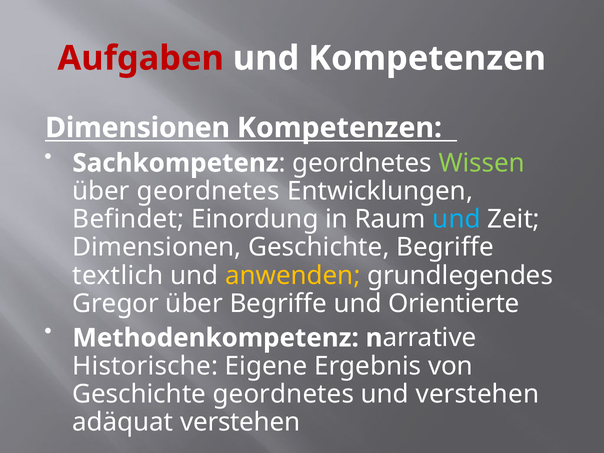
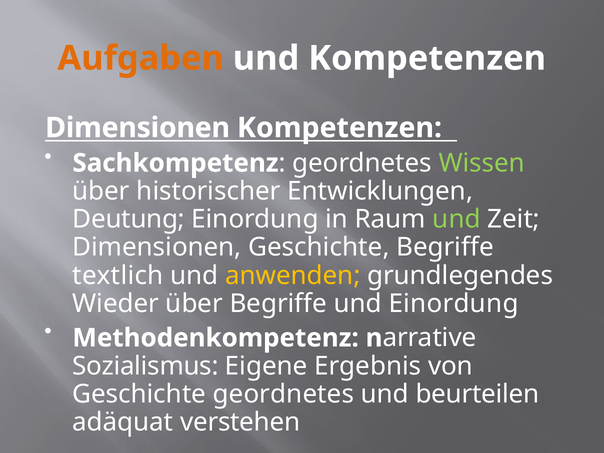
Aufgaben colour: red -> orange
über geordnetes: geordnetes -> historischer
Befindet: Befindet -> Deutung
und at (457, 219) colour: light blue -> light green
Gregor: Gregor -> Wieder
und Orientierte: Orientierte -> Einordung
Historische: Historische -> Sozialismus
und verstehen: verstehen -> beurteilen
